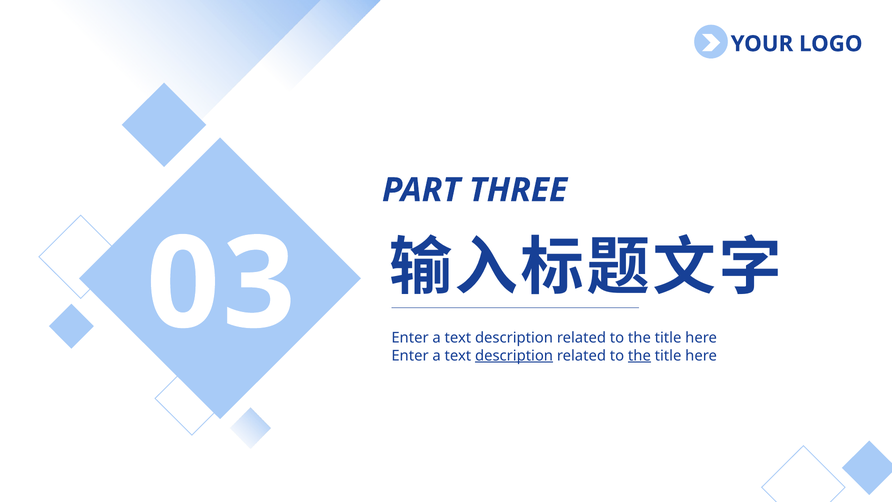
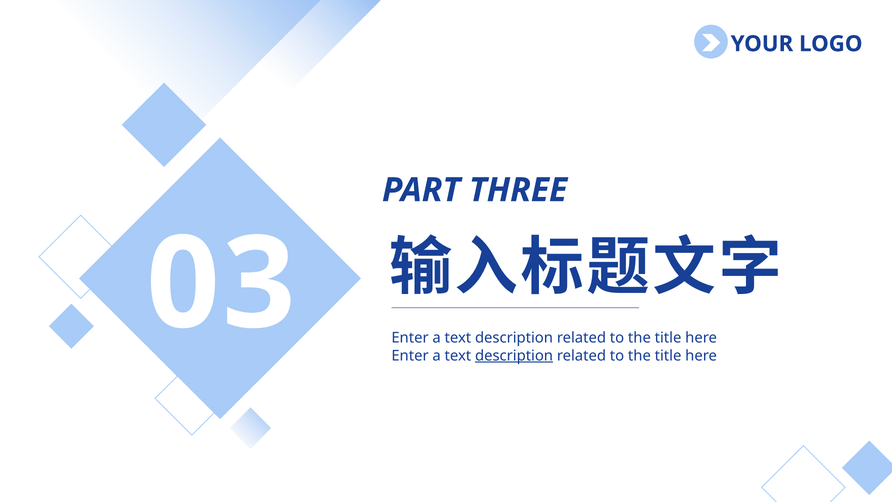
the at (639, 356) underline: present -> none
